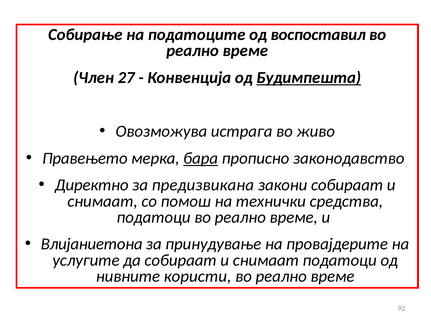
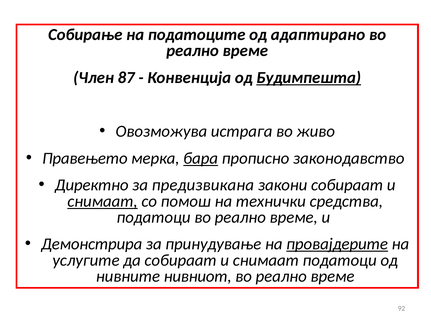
воспоставил: воспоставил -> адаптирано
27: 27 -> 87
снимаат at (103, 201) underline: none -> present
Влијаниетона: Влијаниетона -> Демонстрира
провајдерите underline: none -> present
користи: користи -> нивниот
